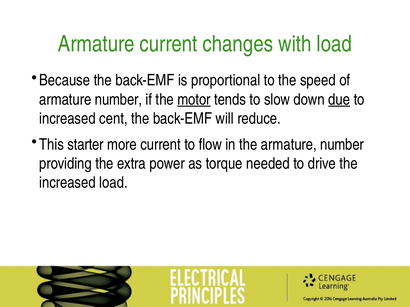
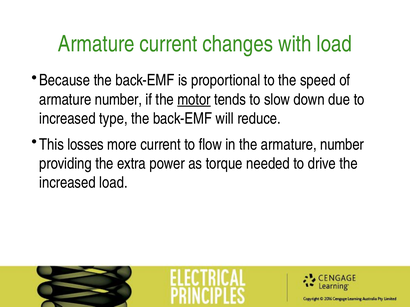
due underline: present -> none
cent: cent -> type
starter: starter -> losses
